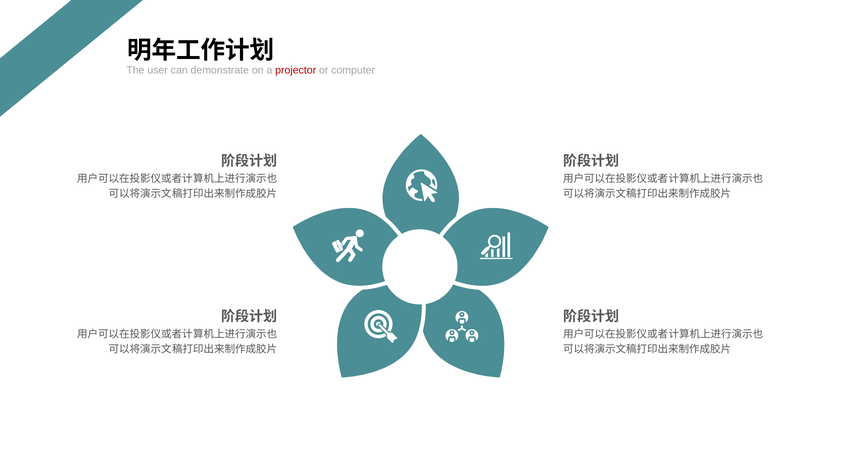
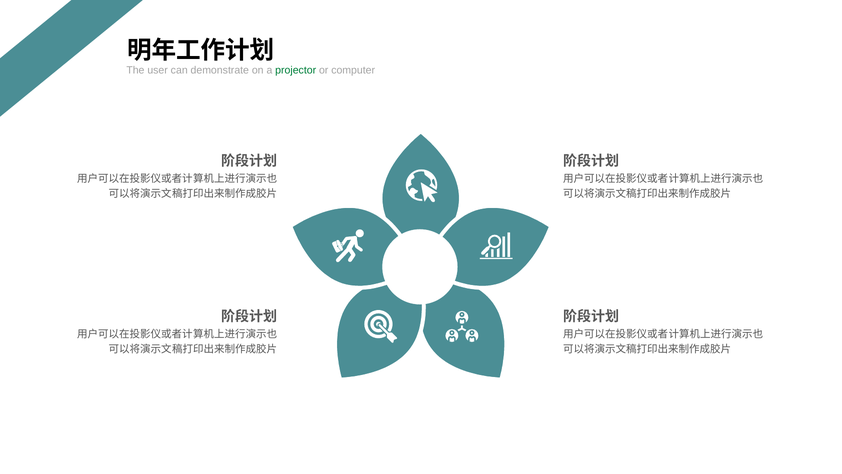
projector colour: red -> green
